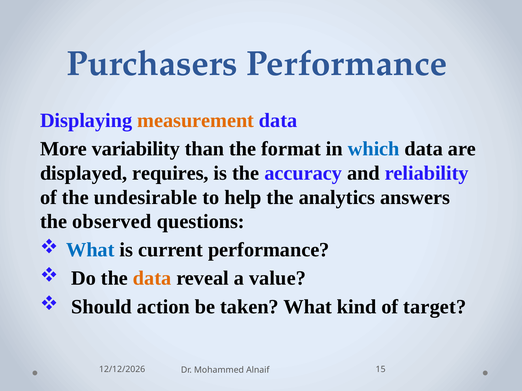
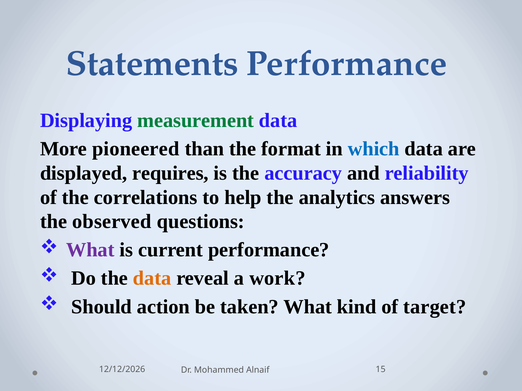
Purchasers: Purchasers -> Statements
measurement colour: orange -> green
variability: variability -> pioneered
undesirable: undesirable -> correlations
What at (90, 250) colour: blue -> purple
value: value -> work
